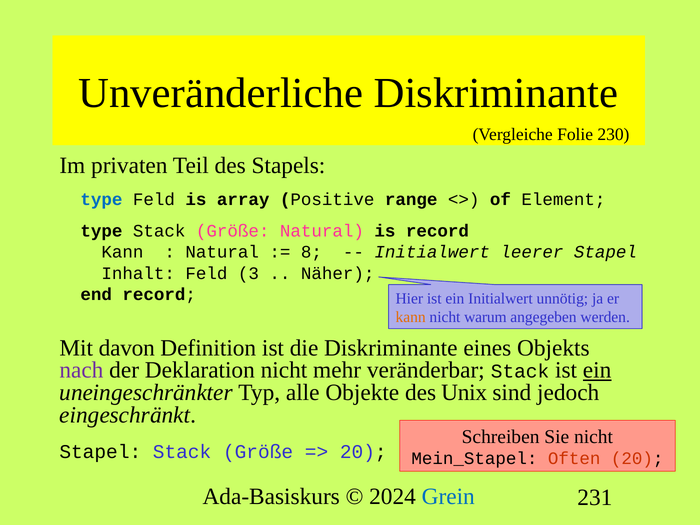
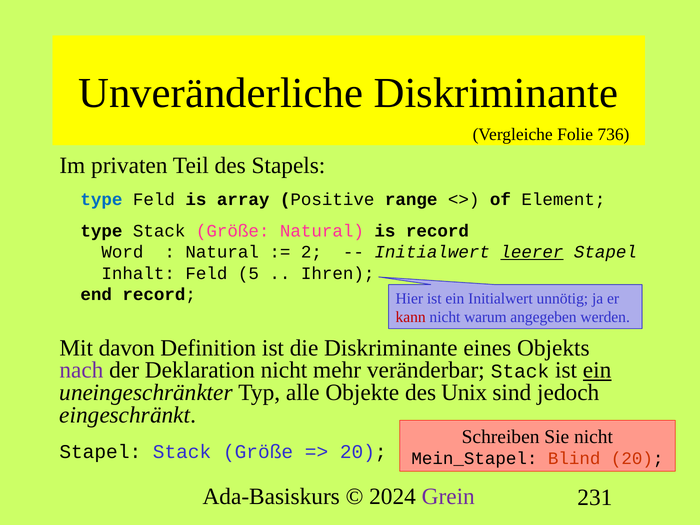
230: 230 -> 736
Kann at (122, 252): Kann -> Word
8: 8 -> 2
leerer underline: none -> present
3: 3 -> 5
Näher: Näher -> Ihren
kann at (411, 317) colour: orange -> red
Often: Often -> Blind
Grein colour: blue -> purple
